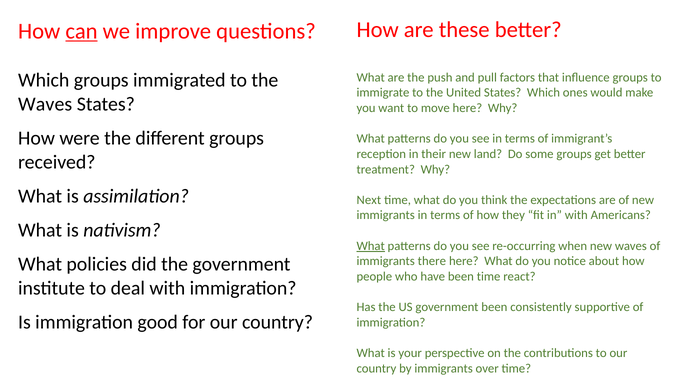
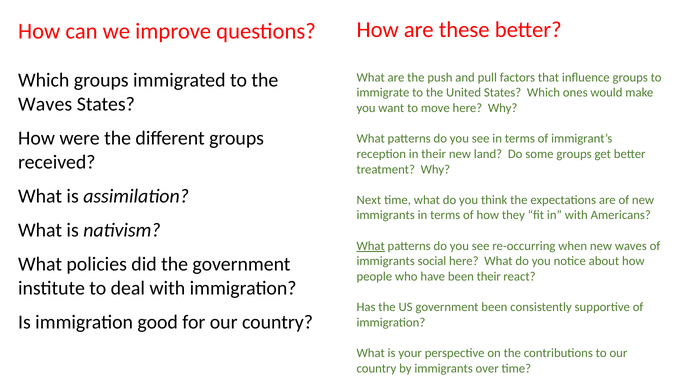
can underline: present -> none
there: there -> social
been time: time -> their
